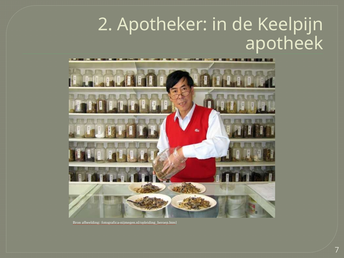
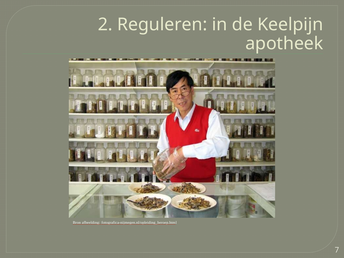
Apotheker: Apotheker -> Reguleren
